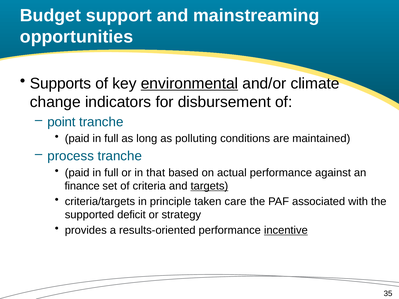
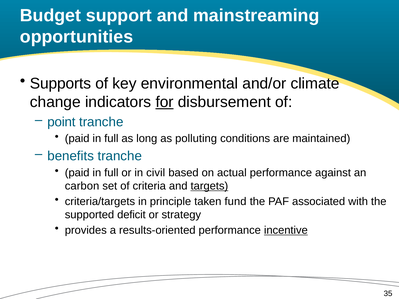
environmental underline: present -> none
for underline: none -> present
process: process -> benefits
that: that -> civil
finance: finance -> carbon
care: care -> fund
